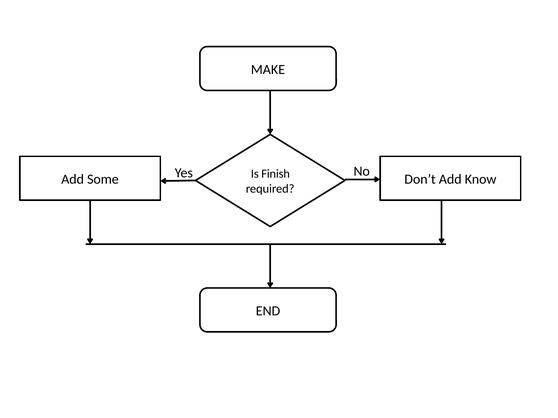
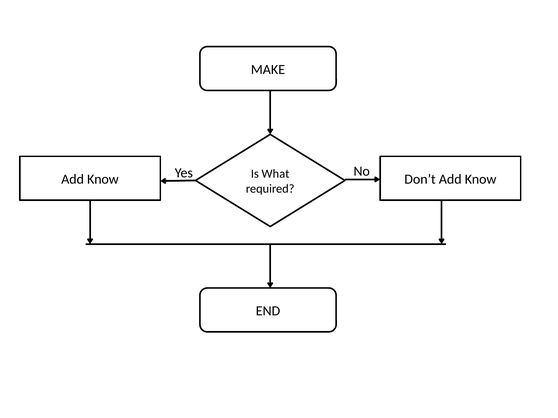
Finish: Finish -> What
Some at (103, 179): Some -> Know
